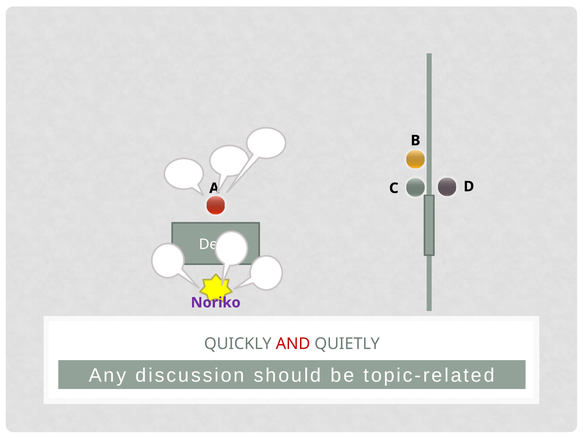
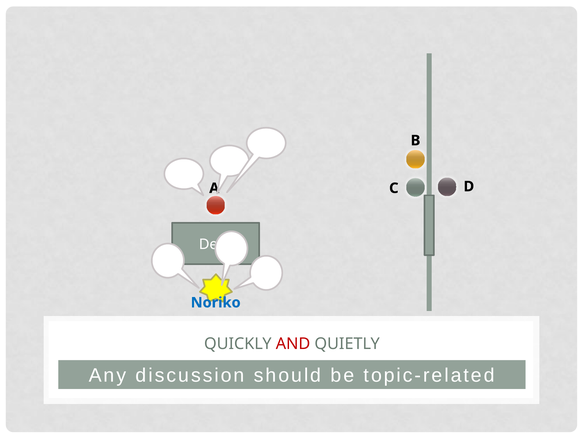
Noriko colour: purple -> blue
